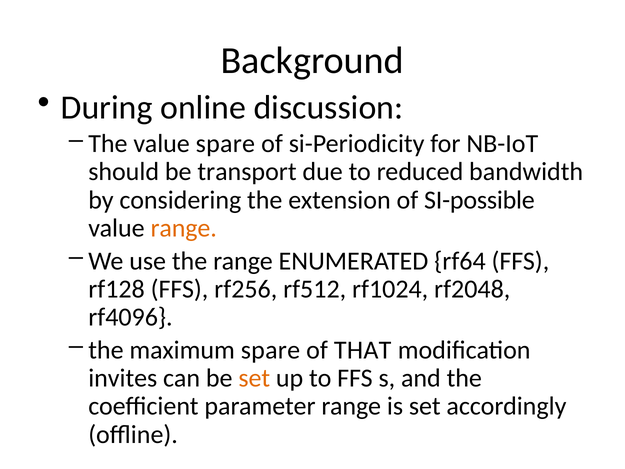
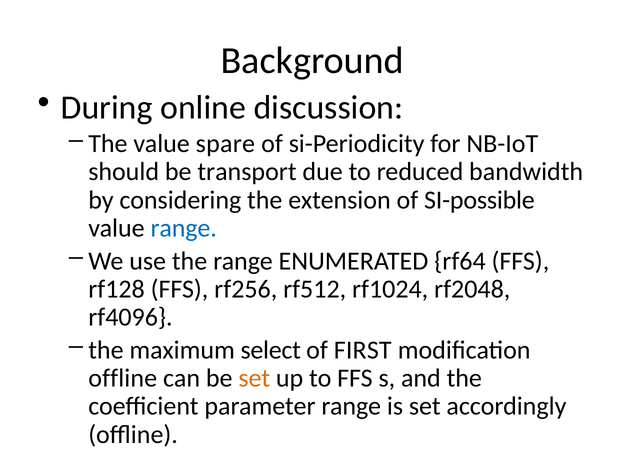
range at (184, 228) colour: orange -> blue
maximum spare: spare -> select
THAT: THAT -> FIRST
invites at (123, 378): invites -> offline
